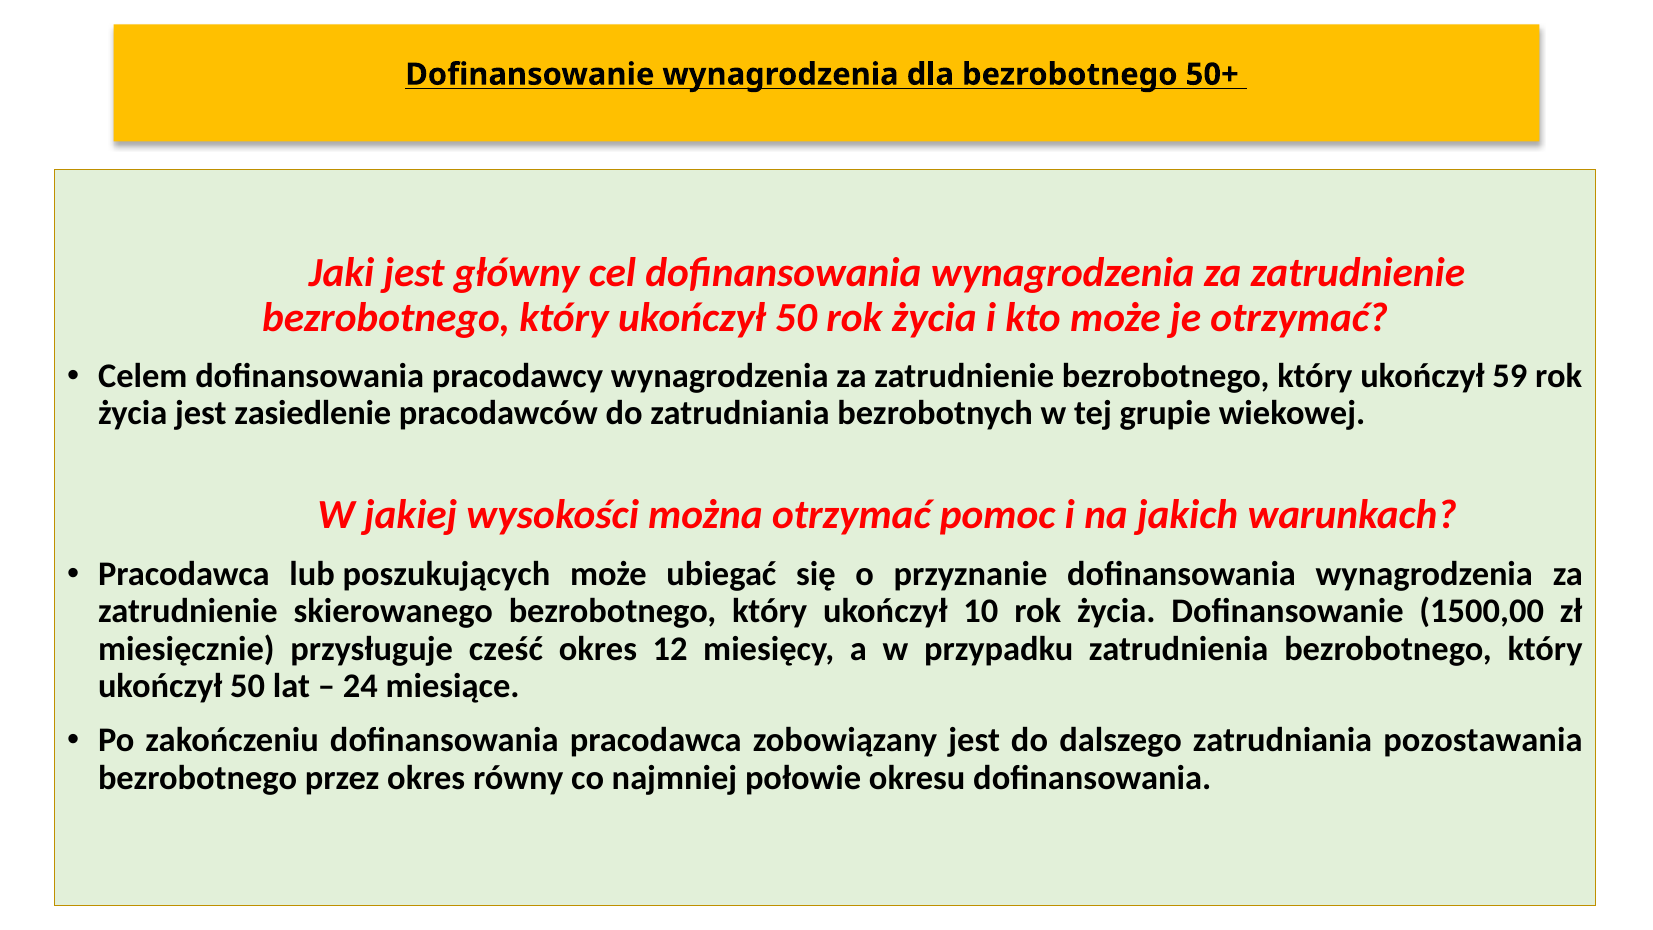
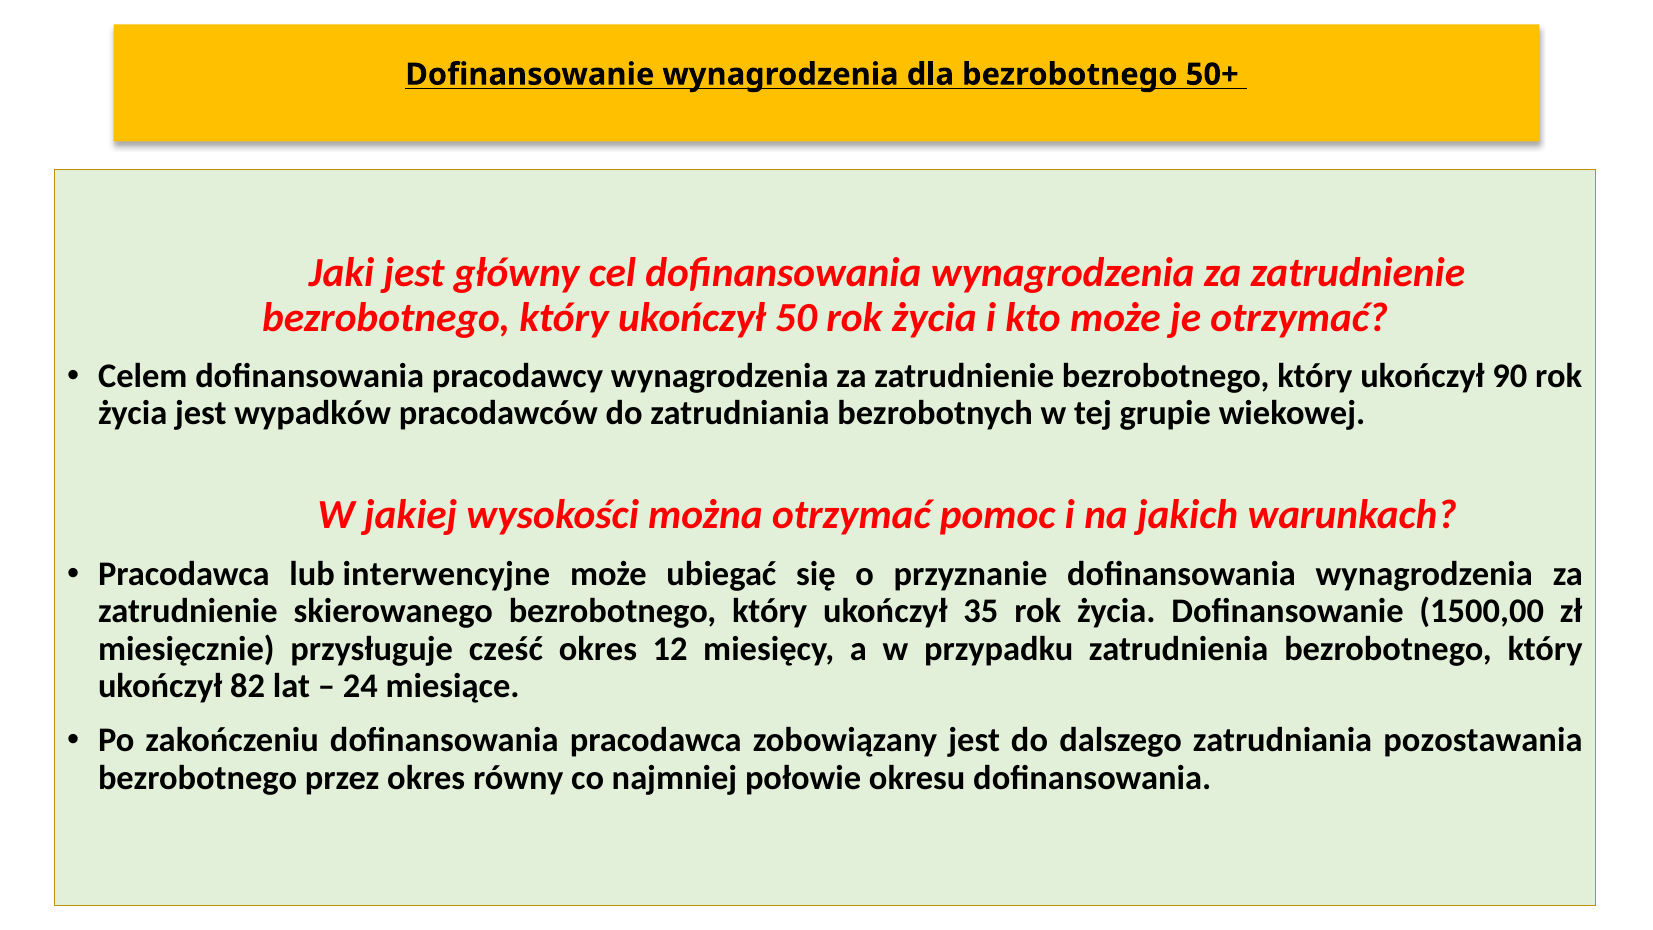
59: 59 -> 90
zasiedlenie: zasiedlenie -> wypadków
poszukujących: poszukujących -> interwencyjne
10: 10 -> 35
50 at (248, 686): 50 -> 82
